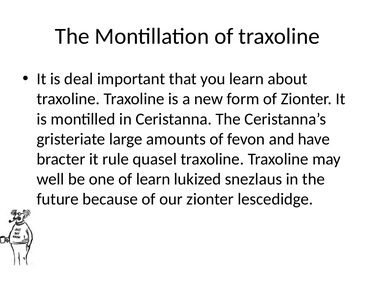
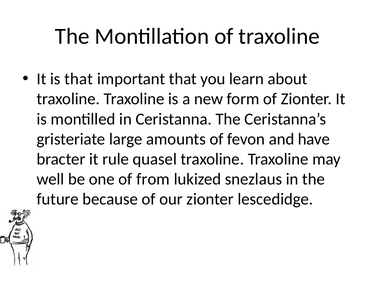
is deal: deal -> that
of learn: learn -> from
